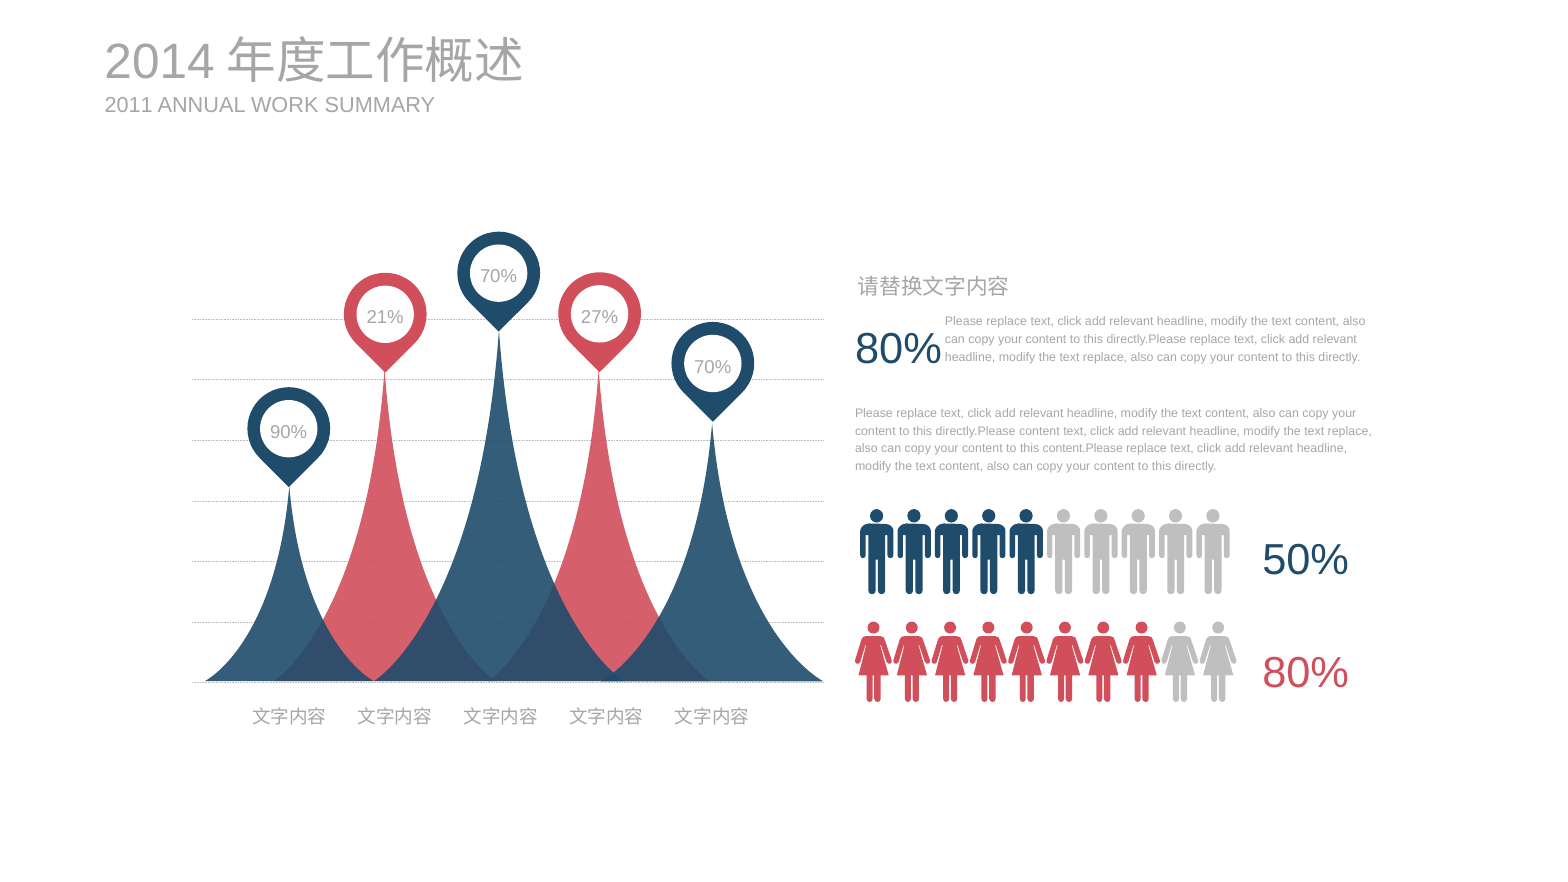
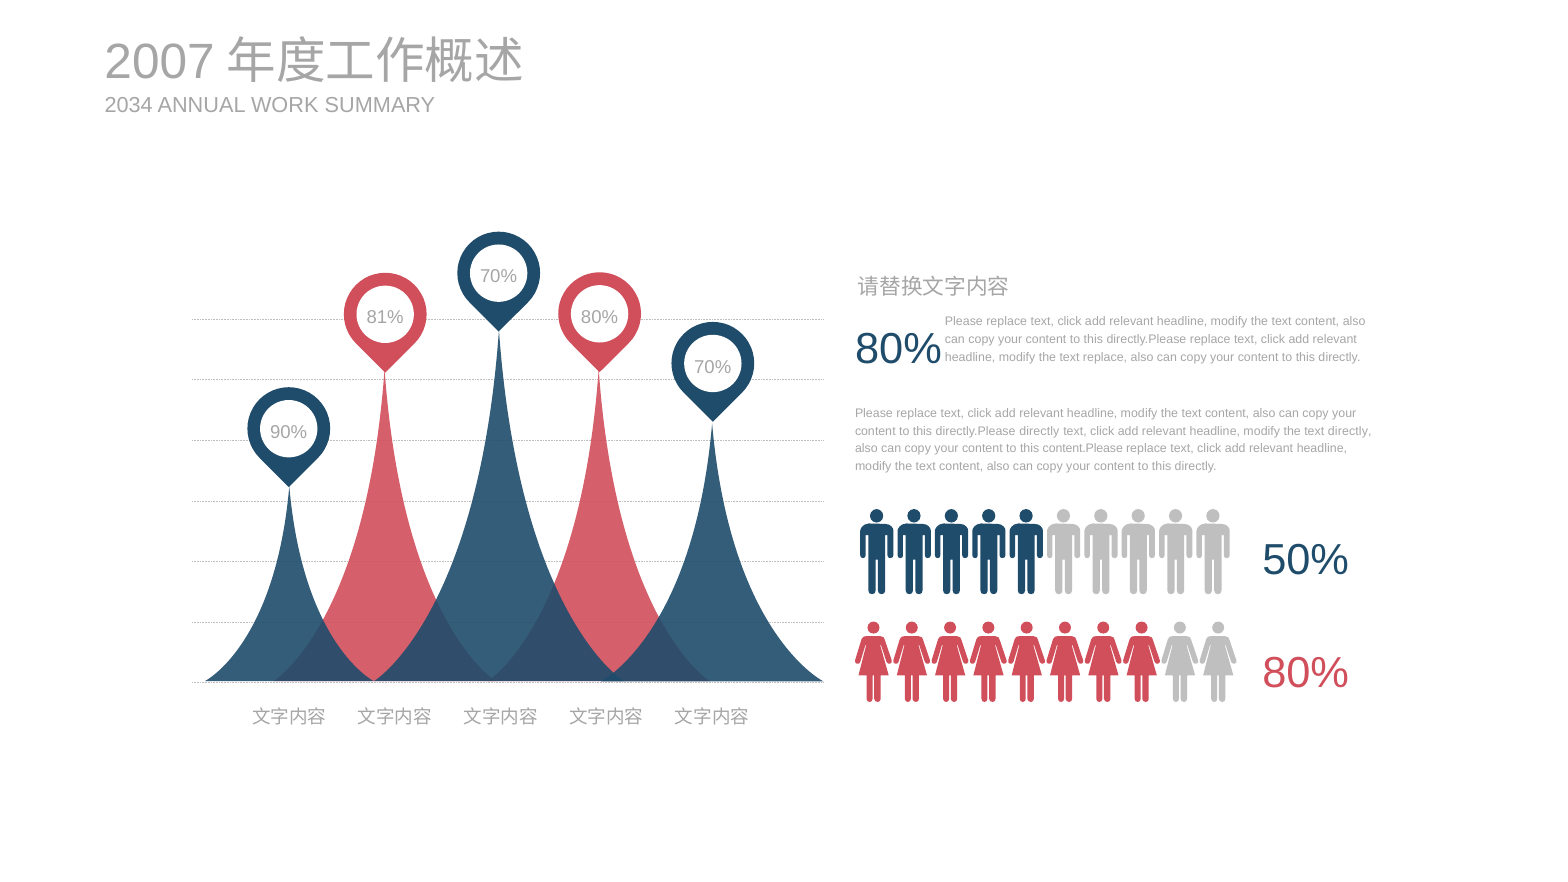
2014: 2014 -> 2007
2011: 2011 -> 2034
27% at (600, 317): 27% -> 80%
21%: 21% -> 81%
directly.Please content: content -> directly
replace at (1350, 431): replace -> directly
